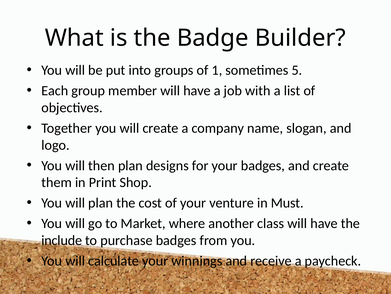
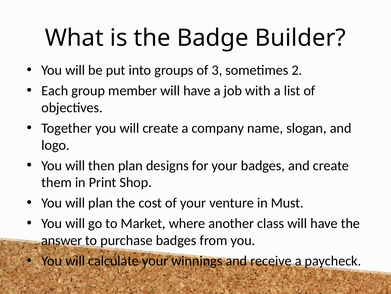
1: 1 -> 3
5: 5 -> 2
include: include -> answer
